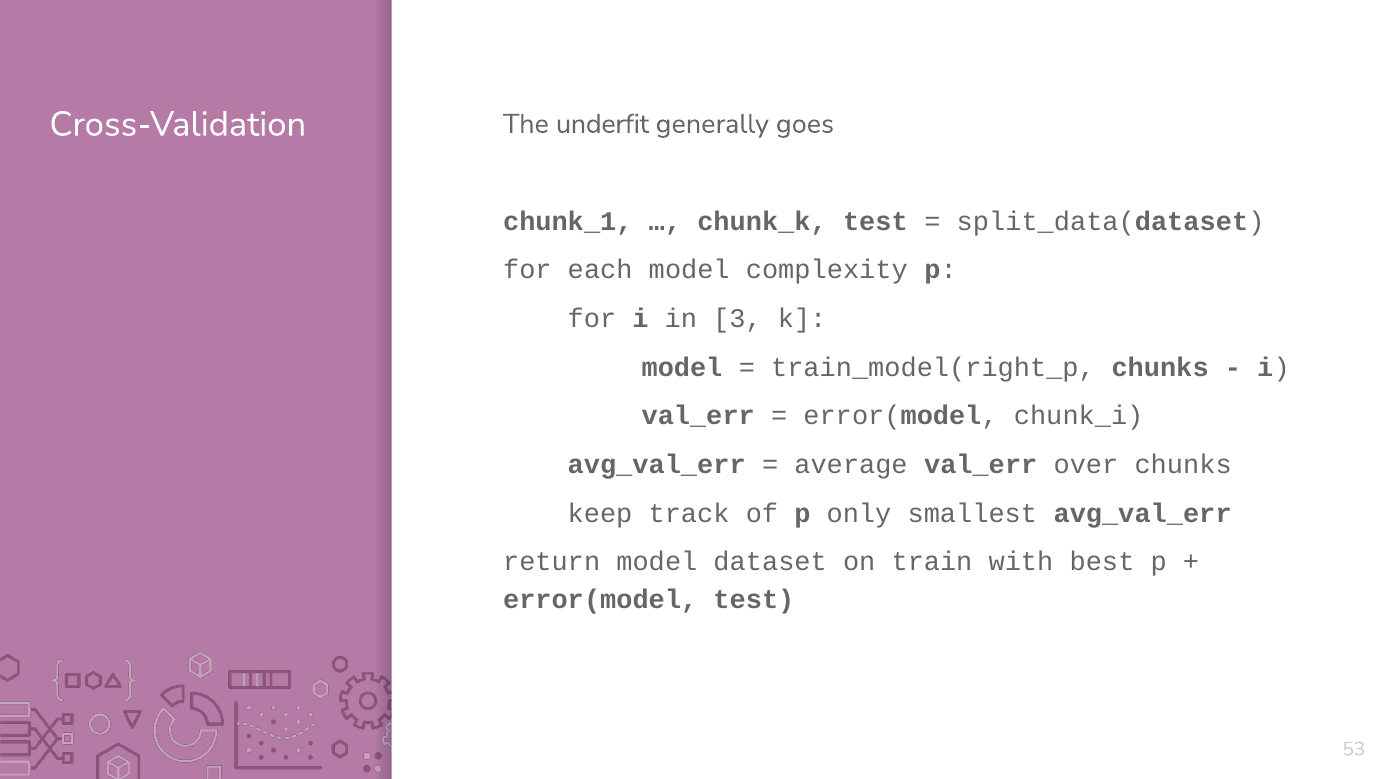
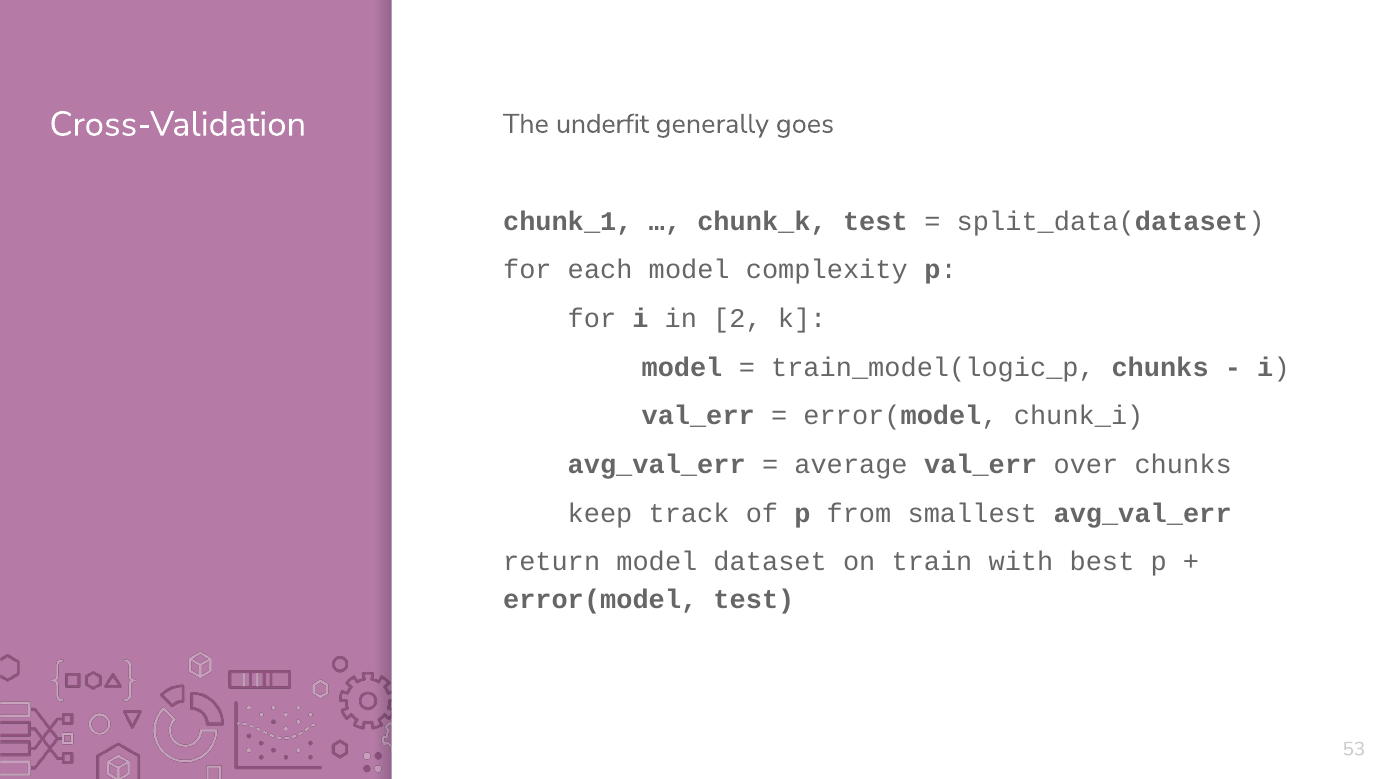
3: 3 -> 2
train_model(right_p: train_model(right_p -> train_model(logic_p
only: only -> from
